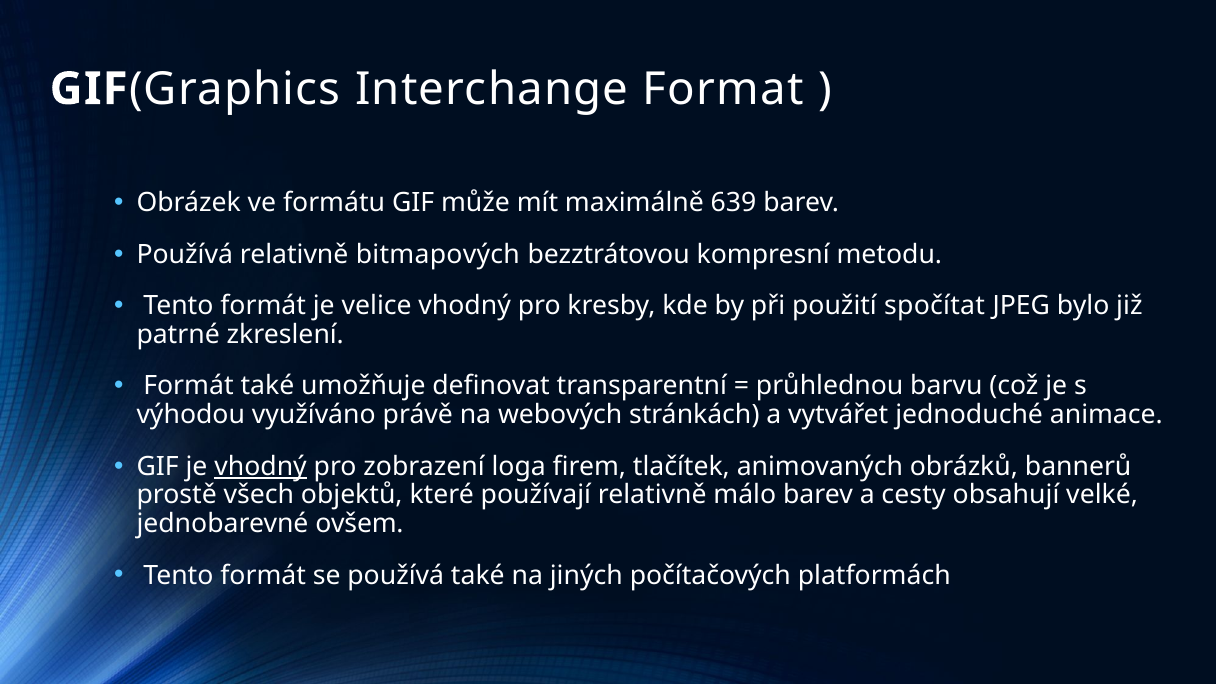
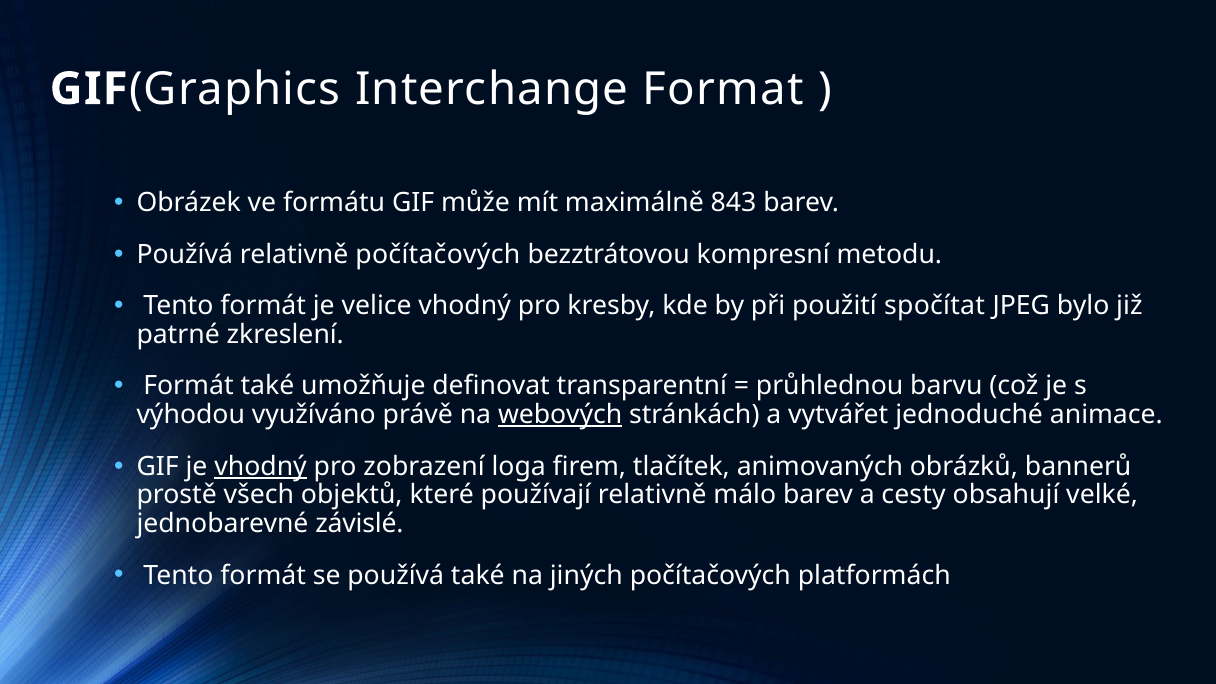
639: 639 -> 843
relativně bitmapových: bitmapových -> počítačových
webových underline: none -> present
ovšem: ovšem -> závislé
